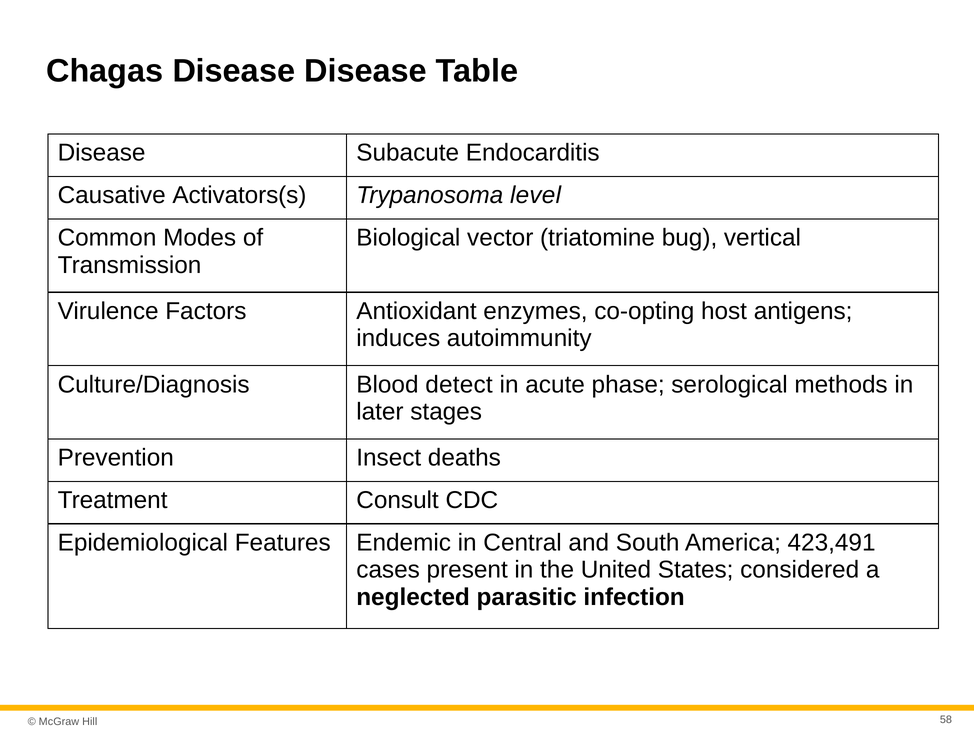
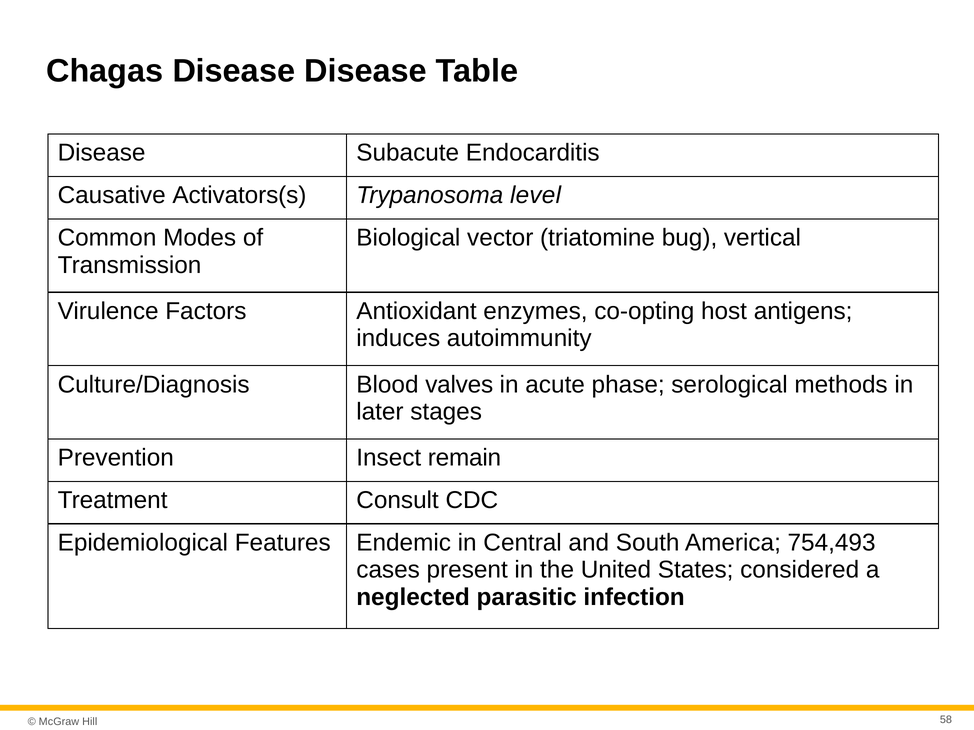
detect: detect -> valves
deaths: deaths -> remain
423,491: 423,491 -> 754,493
